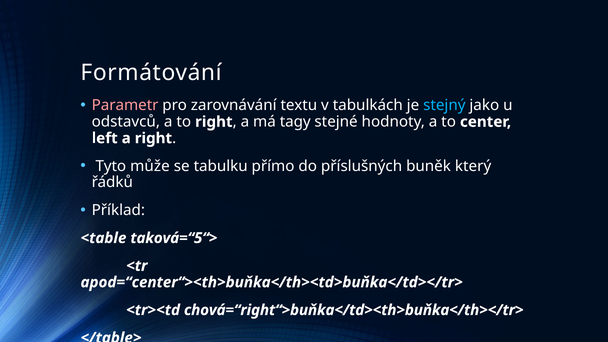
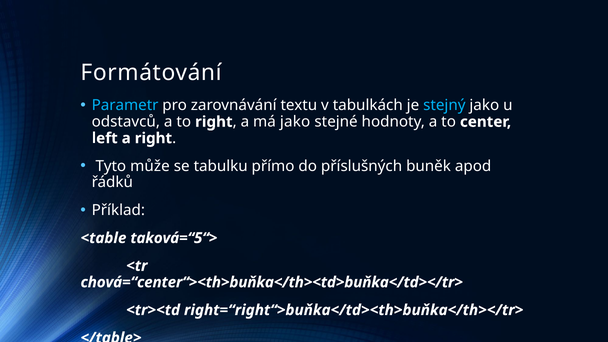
Parametr colour: pink -> light blue
má tagy: tagy -> jako
který: který -> apod
apod=“center“><th>buňka</th><td>buňka</td></tr>: apod=“center“><th>buňka</th><td>buňka</td></tr> -> chová=“center“><th>buňka</th><td>buňka</td></tr>
chová=“right“>buňka</td><th>buňka</th></tr>: chová=“right“>buňka</td><th>buňka</th></tr> -> right=“right“>buňka</td><th>buňka</th></tr>
